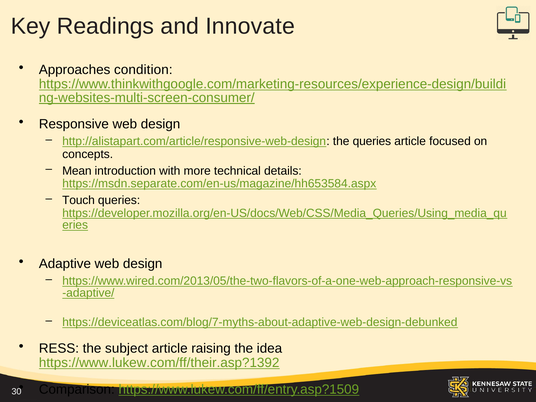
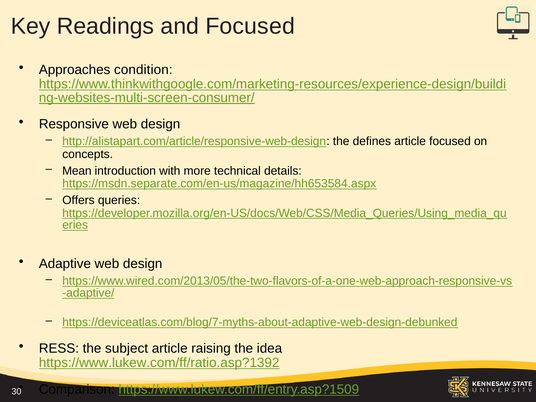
and Innovate: Innovate -> Focused
the queries: queries -> defines
Touch: Touch -> Offers
https://www.lukew.com/ff/their.asp?1392: https://www.lukew.com/ff/their.asp?1392 -> https://www.lukew.com/ff/ratio.asp?1392
